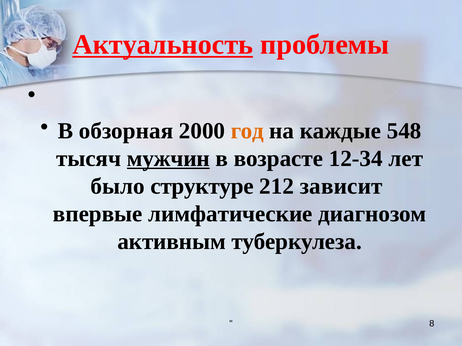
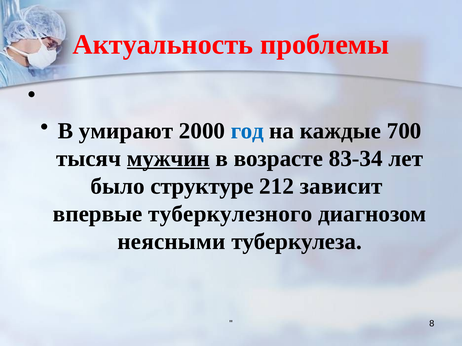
Актуальность underline: present -> none
обзорная: обзорная -> умирают
год colour: orange -> blue
548: 548 -> 700
12-34: 12-34 -> 83-34
лимфатические: лимфатические -> туберкулезного
активным: активным -> неясными
